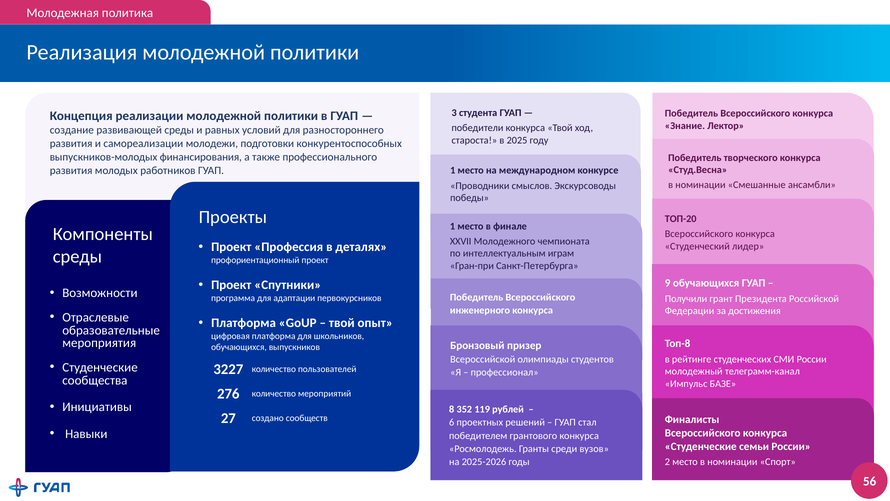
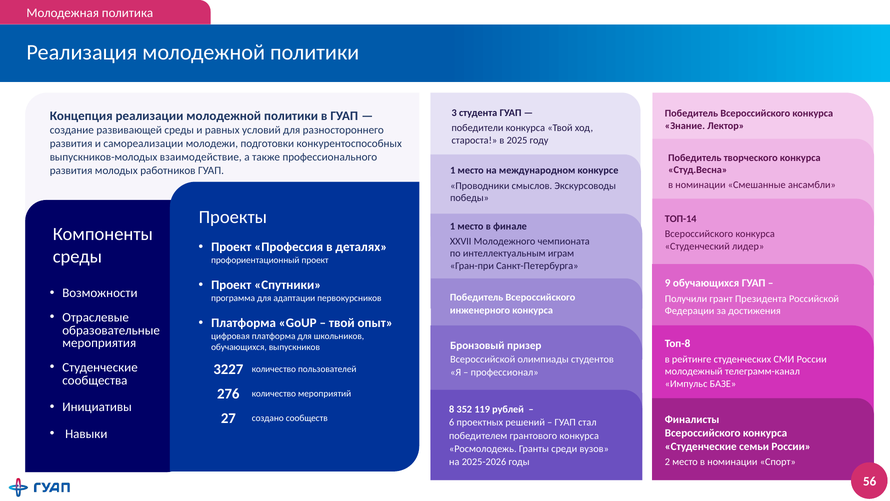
финансирования: финансирования -> взаимодействие
ТОП-20: ТОП-20 -> ТОП-14
